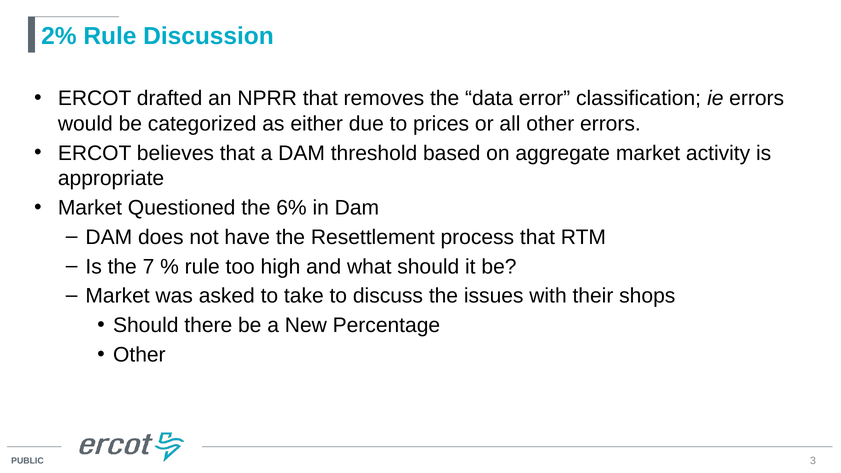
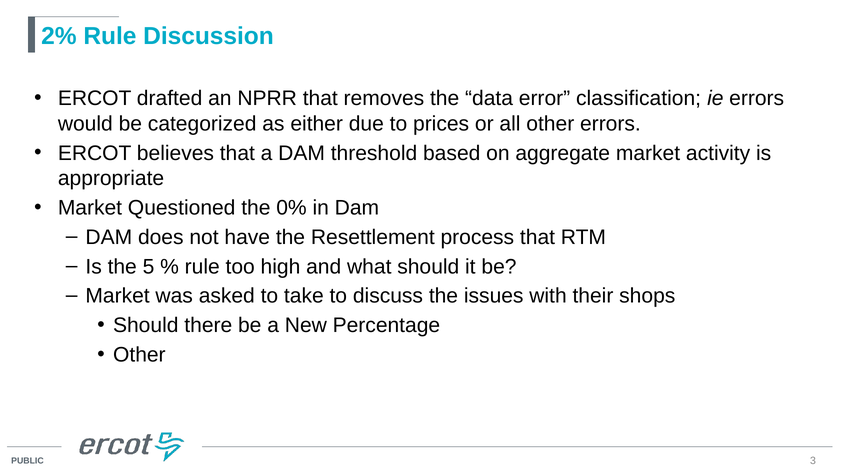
6%: 6% -> 0%
7: 7 -> 5
